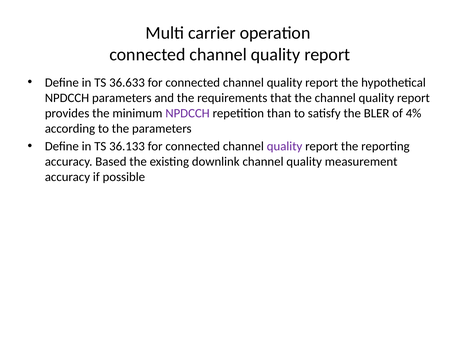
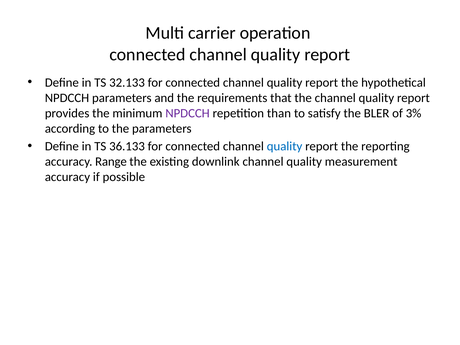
36.633: 36.633 -> 32.133
4%: 4% -> 3%
quality at (285, 146) colour: purple -> blue
Based: Based -> Range
